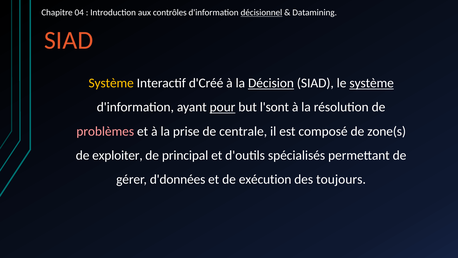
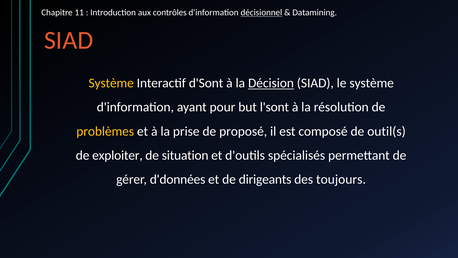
04: 04 -> 11
d'Créé: d'Créé -> d'Sont
système at (372, 83) underline: present -> none
pour underline: present -> none
problèmes colour: pink -> yellow
centrale: centrale -> proposé
zone(s: zone(s -> outil(s
principal: principal -> situation
exécution: exécution -> dirigeants
